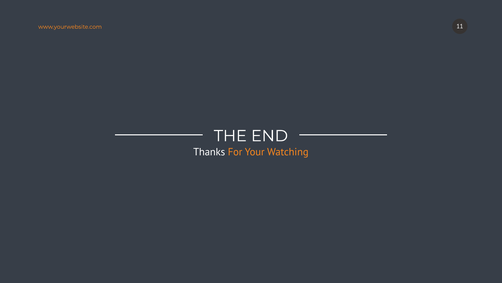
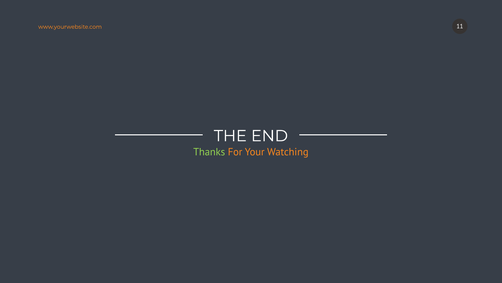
Thanks colour: white -> light green
